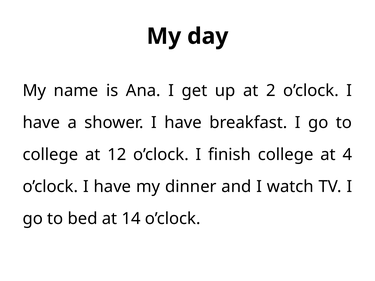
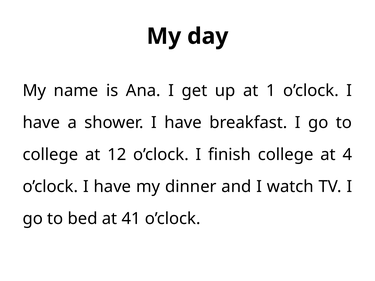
2: 2 -> 1
14: 14 -> 41
